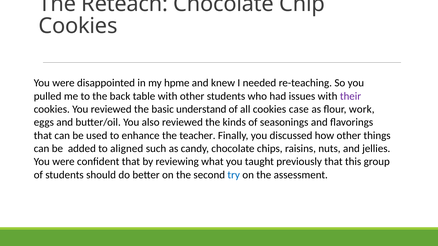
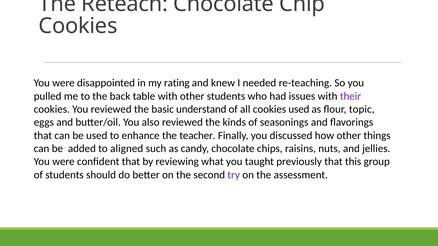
hpme: hpme -> rating
cookies case: case -> used
work: work -> topic
try colour: blue -> purple
